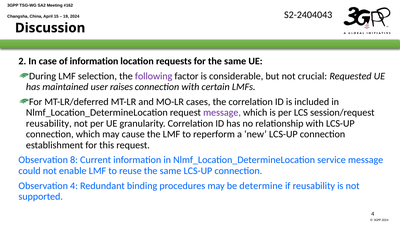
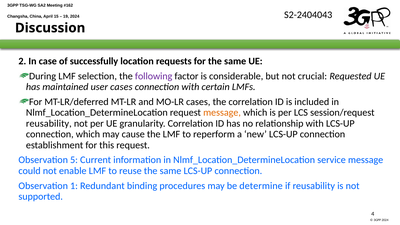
of information: information -> successfully
user raises: raises -> cases
message at (222, 113) colour: purple -> orange
8: 8 -> 5
Observation 4: 4 -> 1
